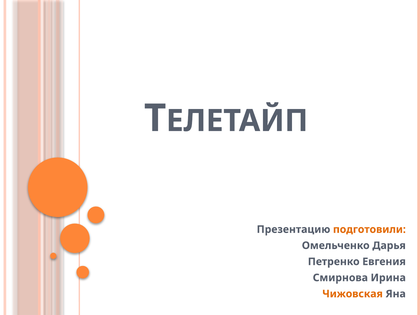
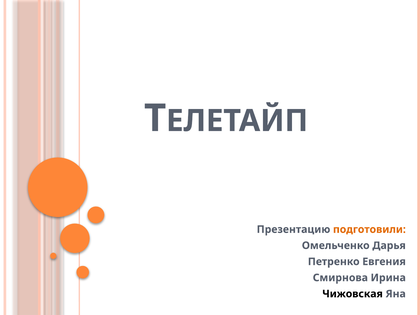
Чижовская colour: orange -> black
